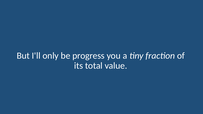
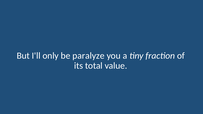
progress: progress -> paralyze
